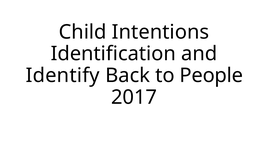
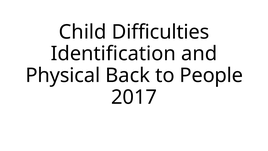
Intentions: Intentions -> Difficulties
Identify: Identify -> Physical
